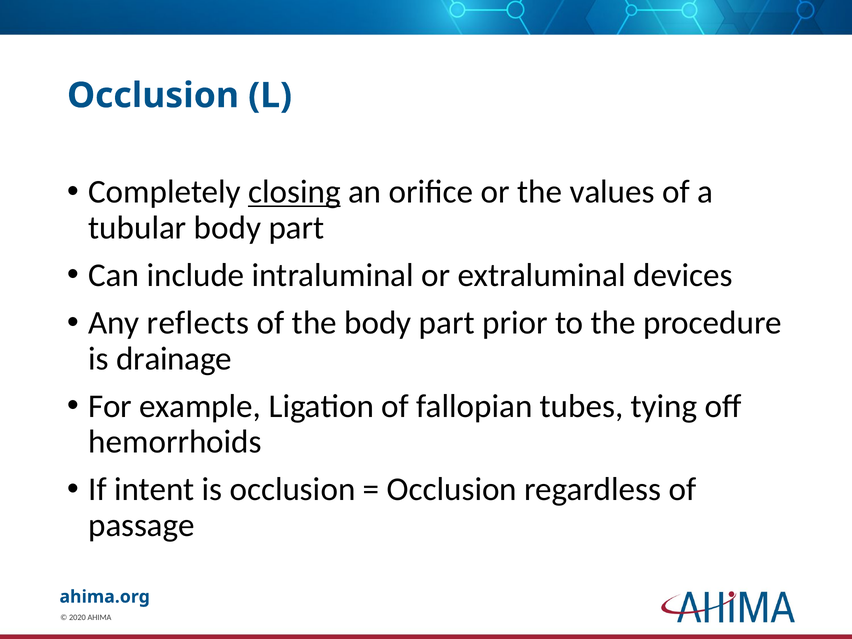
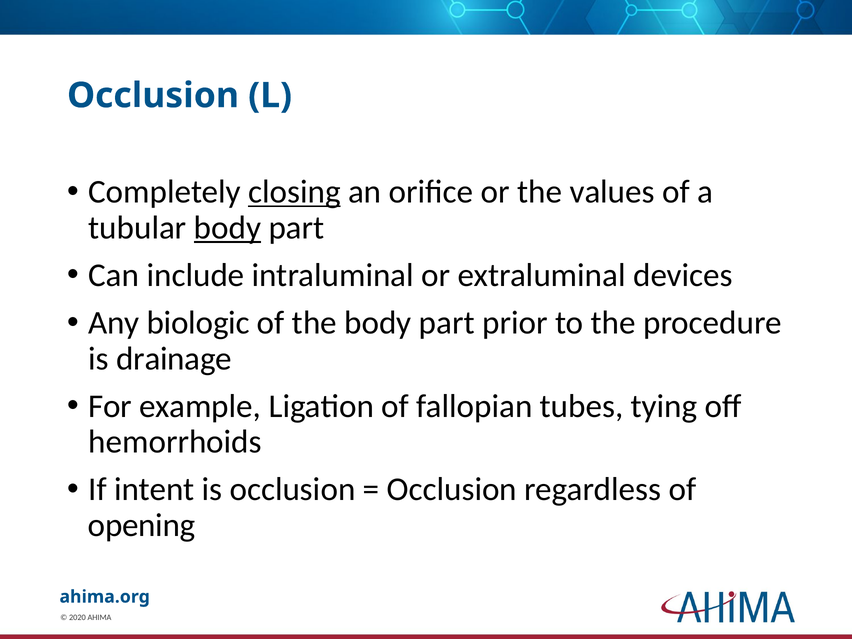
body at (227, 228) underline: none -> present
reflects: reflects -> biologic
passage: passage -> opening
